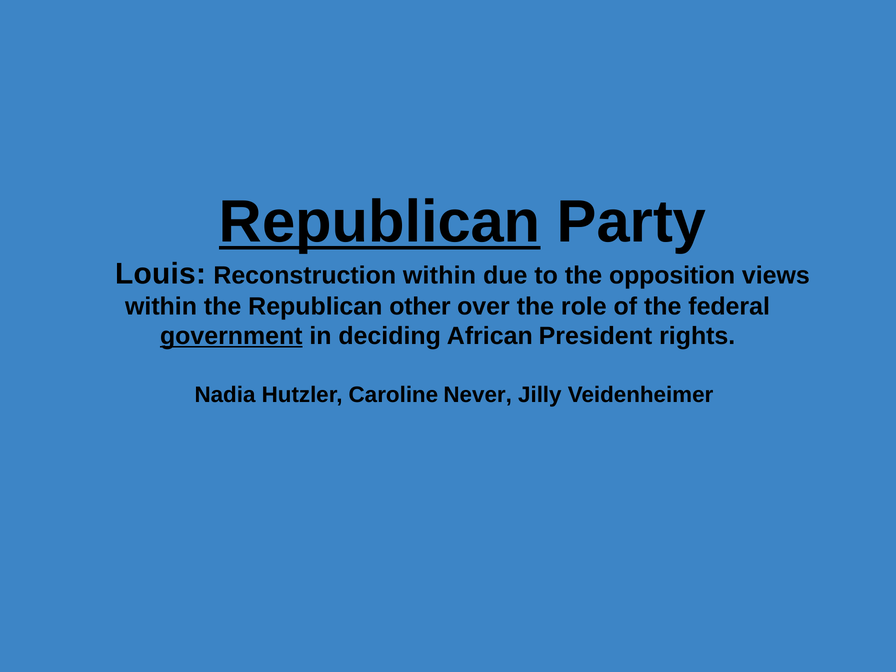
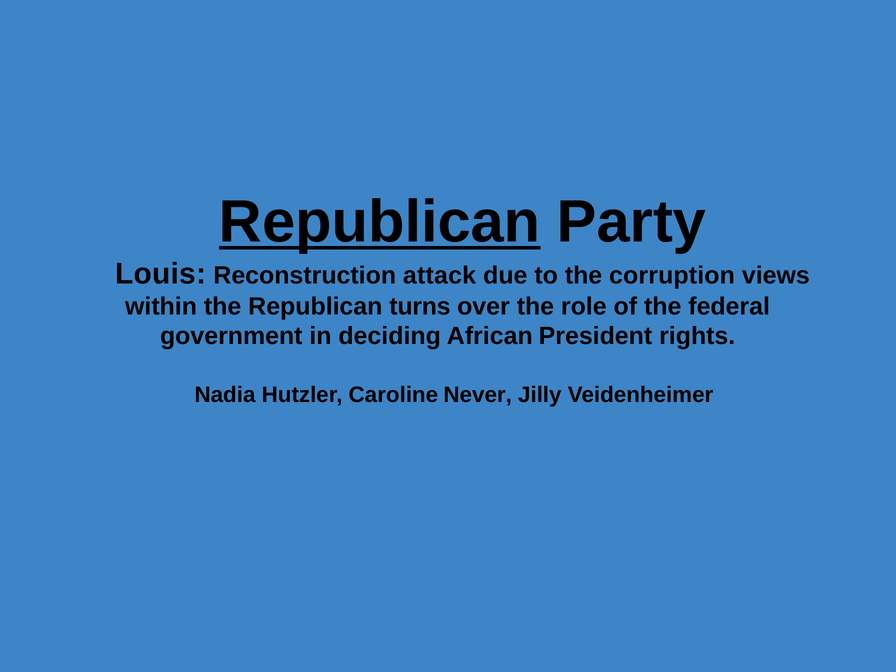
Reconstruction within: within -> attack
opposition: opposition -> corruption
other: other -> turns
government underline: present -> none
